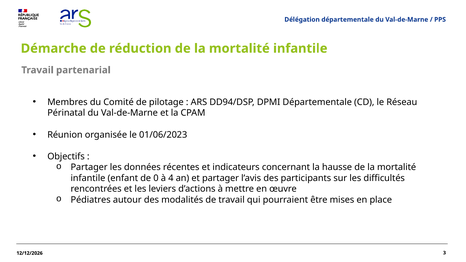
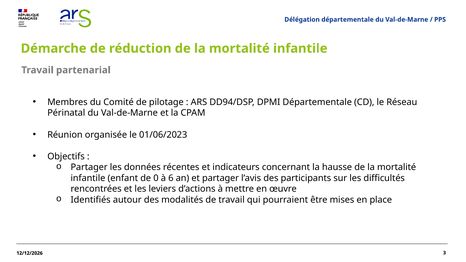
4: 4 -> 6
Pédiatres: Pédiatres -> Identifiés
